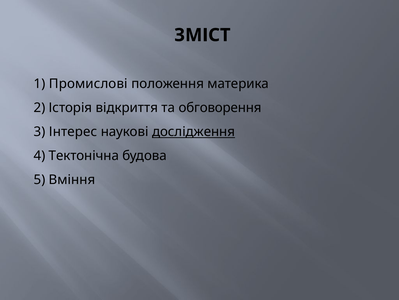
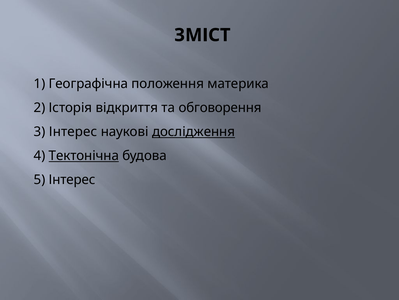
Промислові: Промислові -> Географічна
Тектонічна underline: none -> present
Вміння at (72, 179): Вміння -> Інтерес
